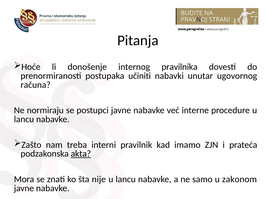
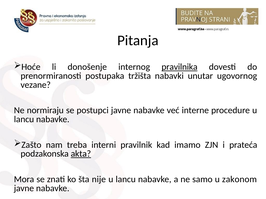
pravilnika underline: none -> present
učiniti: učiniti -> tržišta
računa: računa -> vezane
